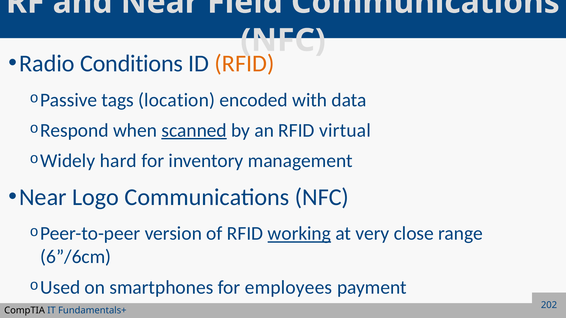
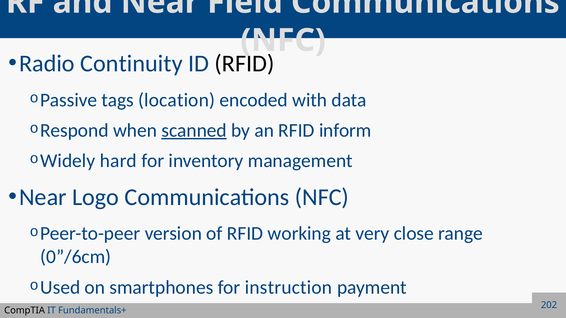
Conditions: Conditions -> Continuity
RFID at (245, 64) colour: orange -> black
virtual: virtual -> inform
working underline: present -> none
6”/6cm: 6”/6cm -> 0”/6cm
employees: employees -> instruction
